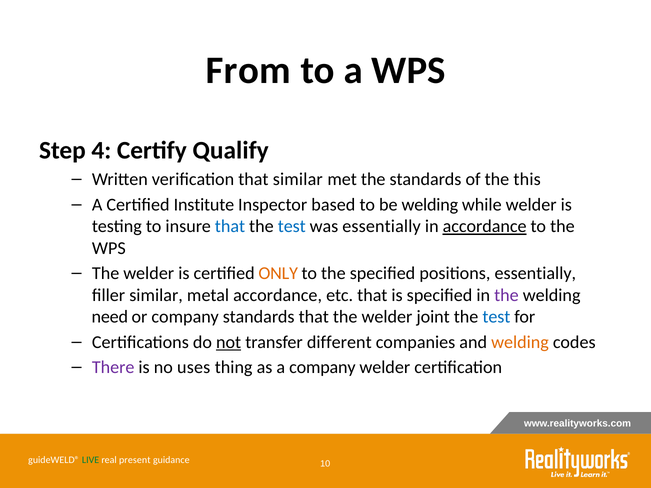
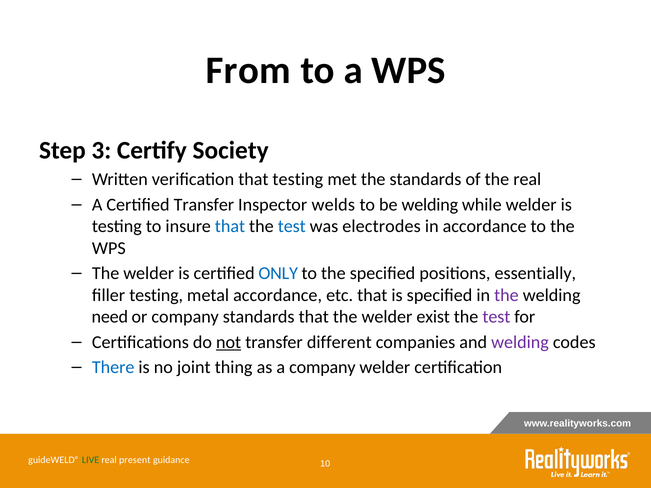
4: 4 -> 3
Qualify: Qualify -> Society
that similar: similar -> testing
the this: this -> real
Certified Institute: Institute -> Transfer
based: based -> welds
was essentially: essentially -> electrodes
accordance at (485, 227) underline: present -> none
ONLY colour: orange -> blue
filler similar: similar -> testing
joint: joint -> exist
test at (496, 317) colour: blue -> purple
welding at (520, 342) colour: orange -> purple
There colour: purple -> blue
uses: uses -> joint
